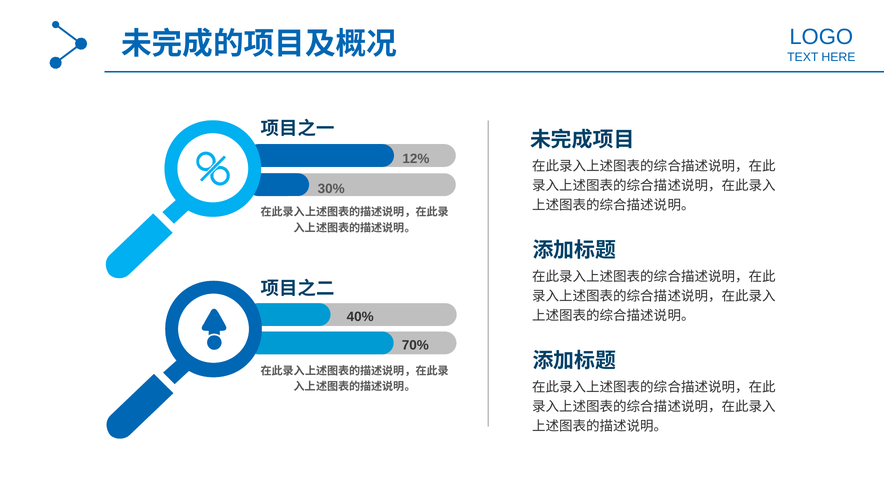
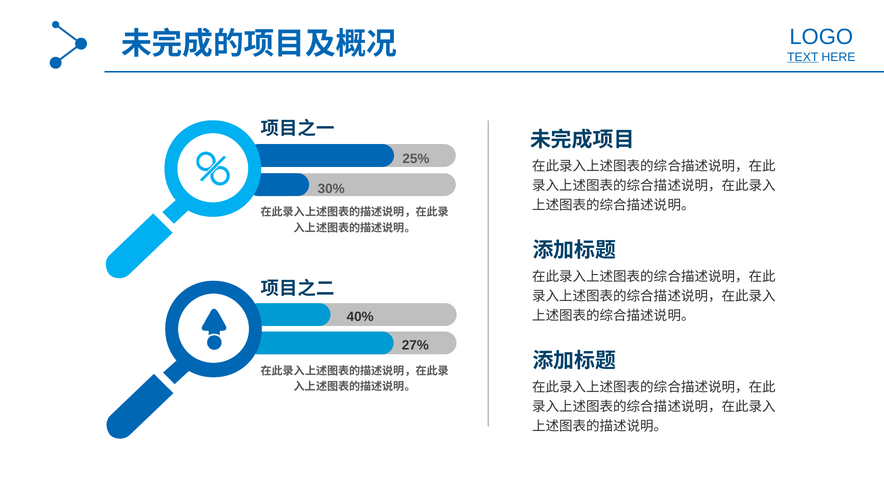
TEXT underline: none -> present
12%: 12% -> 25%
70%: 70% -> 27%
